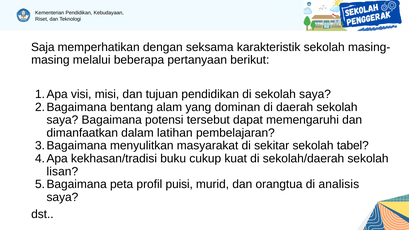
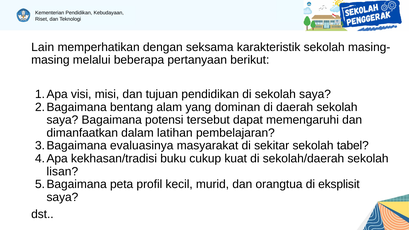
Saja: Saja -> Lain
menyulitkan: menyulitkan -> evaluasinya
puisi: puisi -> kecil
analisis: analisis -> eksplisit
